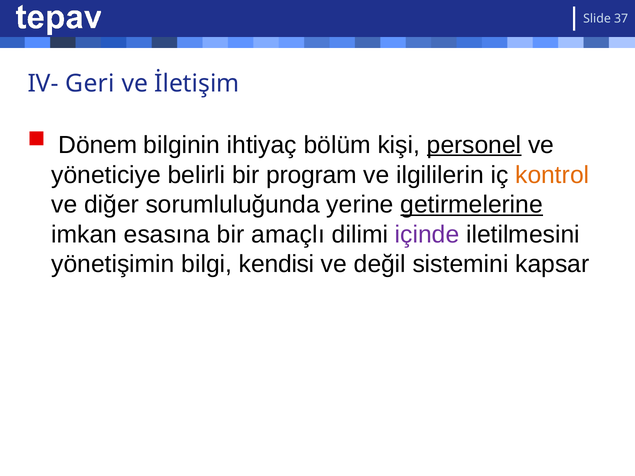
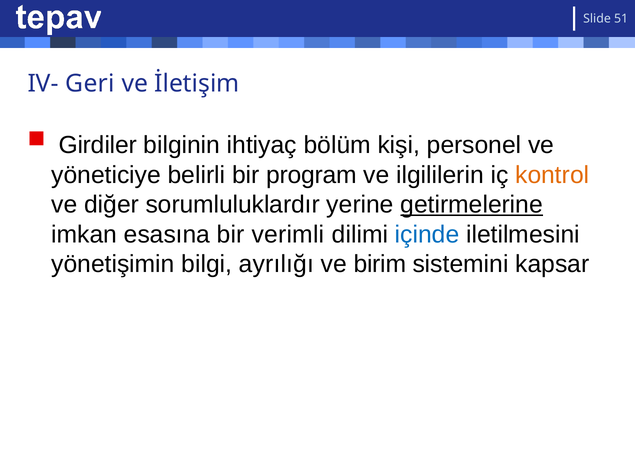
37: 37 -> 51
Dönem: Dönem -> Girdiler
personel underline: present -> none
sorumluluğunda: sorumluluğunda -> sorumluluklardır
amaçlı: amaçlı -> verimli
içinde colour: purple -> blue
kendisi: kendisi -> ayrılığı
değil: değil -> birim
